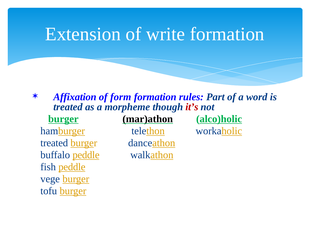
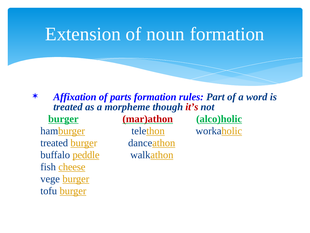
write: write -> noun
form: form -> parts
mar)athon colour: black -> red
fish peddle: peddle -> cheese
